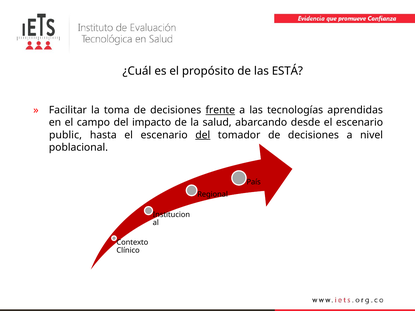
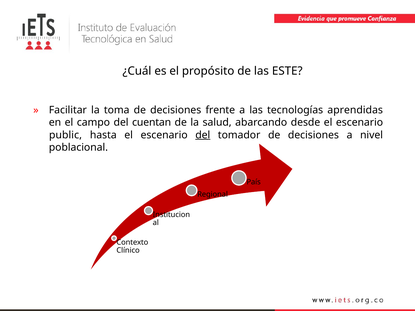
ESTÁ: ESTÁ -> ESTE
frente underline: present -> none
impacto: impacto -> cuentan
